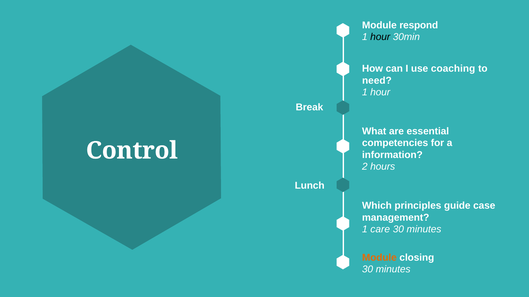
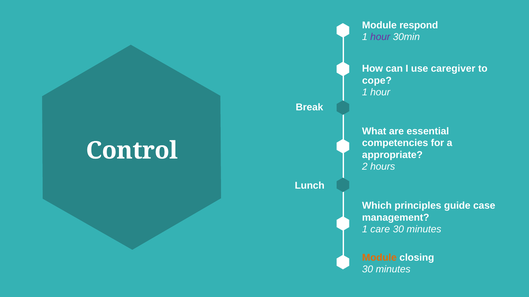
hour at (380, 37) colour: black -> purple
coaching: coaching -> caregiver
need: need -> cope
information: information -> appropriate
